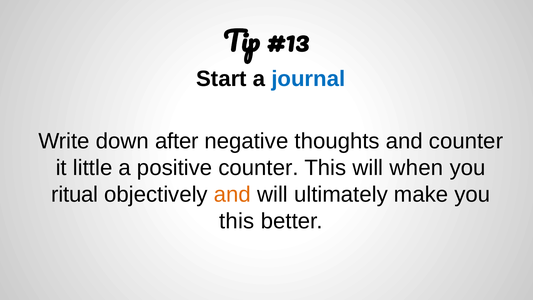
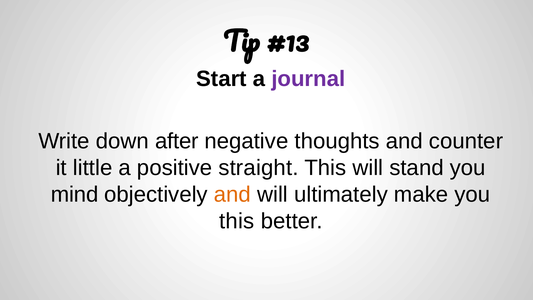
journal colour: blue -> purple
positive counter: counter -> straight
when: when -> stand
ritual: ritual -> mind
